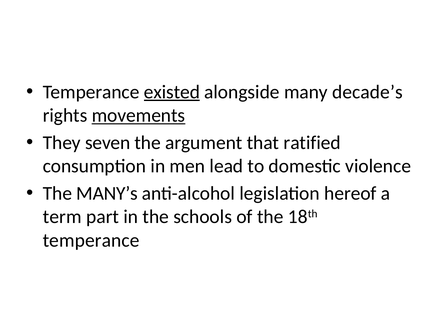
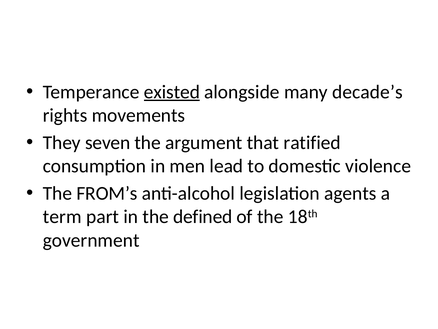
movements underline: present -> none
MANY’s: MANY’s -> FROM’s
hereof: hereof -> agents
schools: schools -> defined
temperance at (91, 240): temperance -> government
